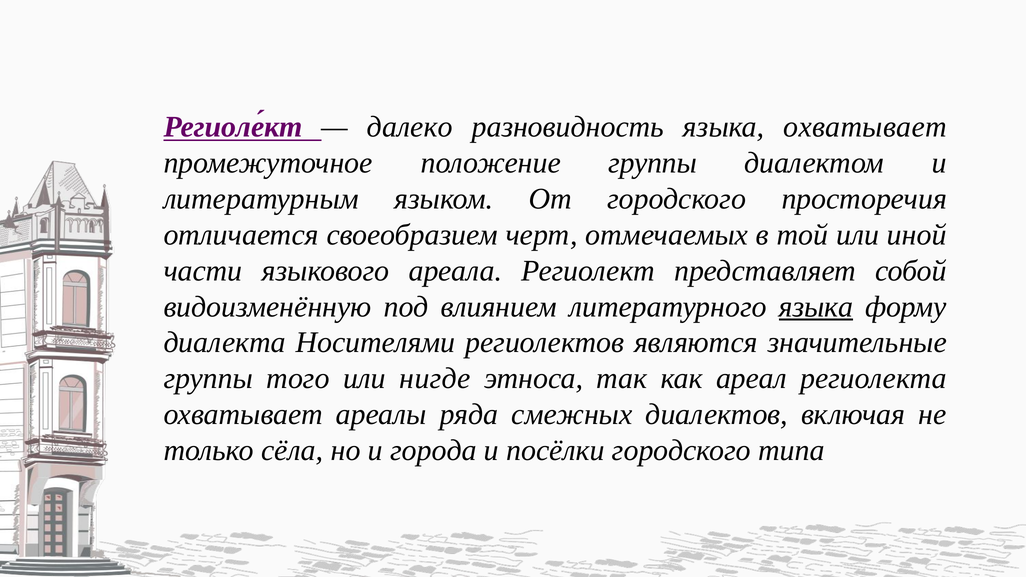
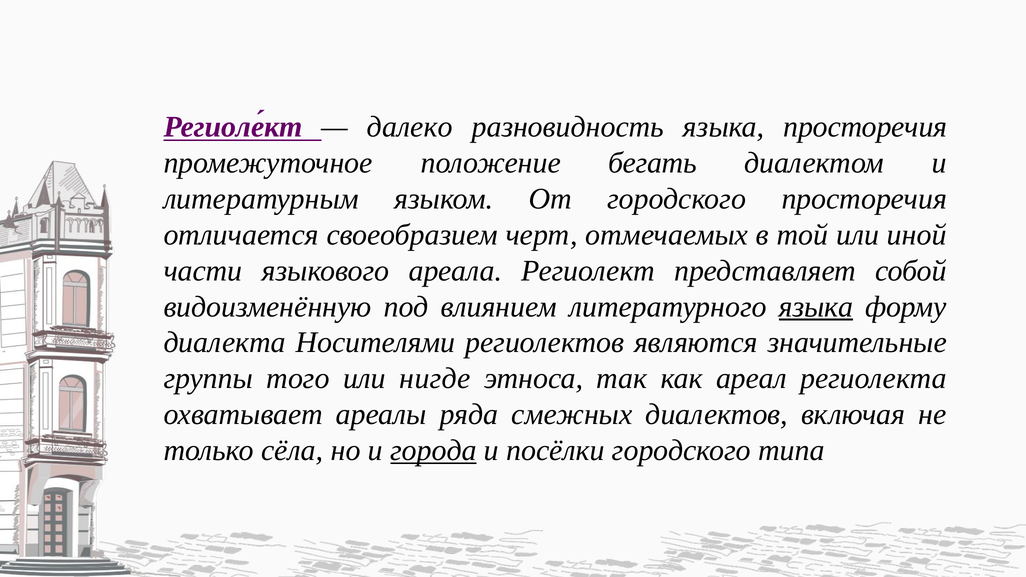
языка охватывает: охватывает -> просторечия
положение группы: группы -> бегать
города underline: none -> present
